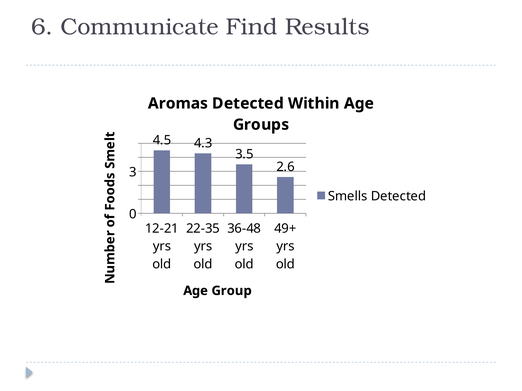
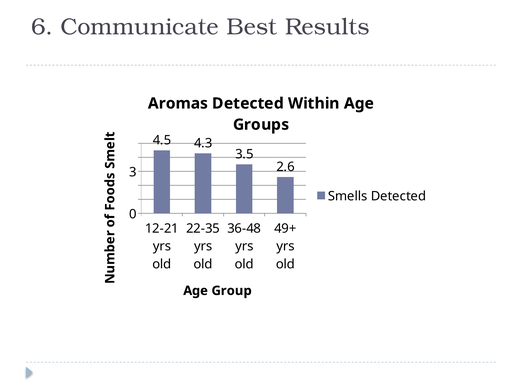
Find: Find -> Best
